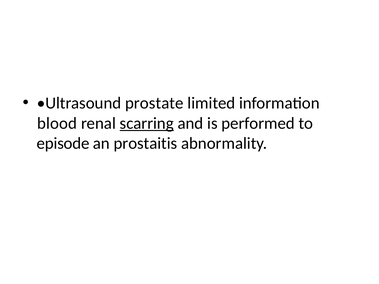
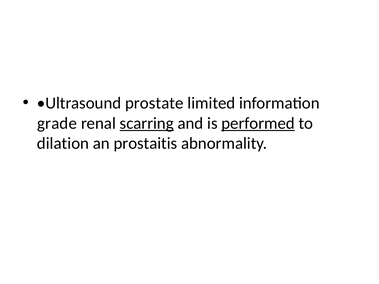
blood: blood -> grade
performed underline: none -> present
episode: episode -> dilation
